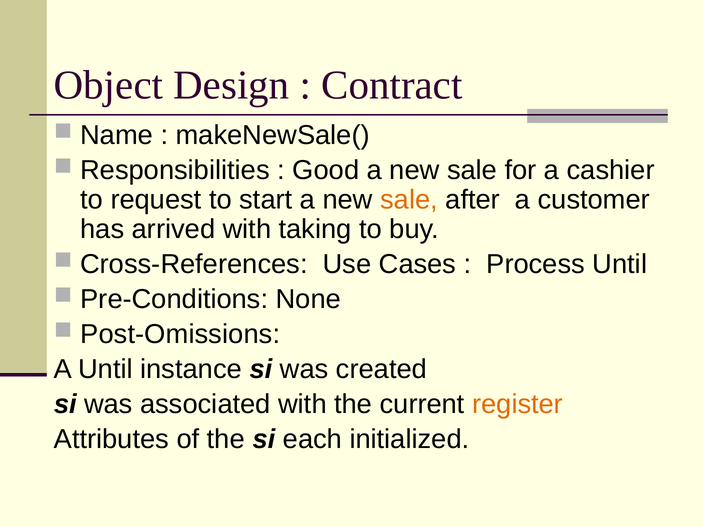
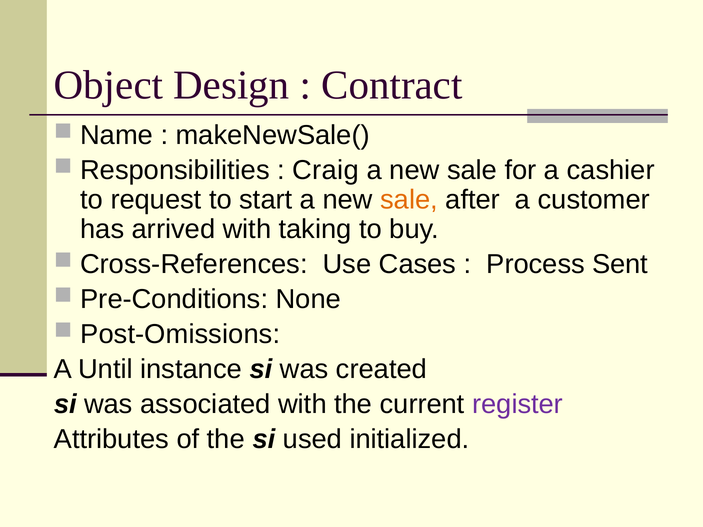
Good: Good -> Craig
Process Until: Until -> Sent
register colour: orange -> purple
each: each -> used
